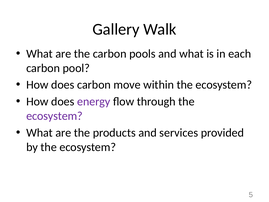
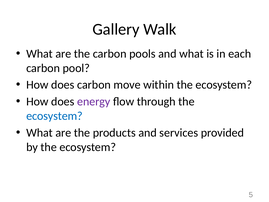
ecosystem at (54, 116) colour: purple -> blue
